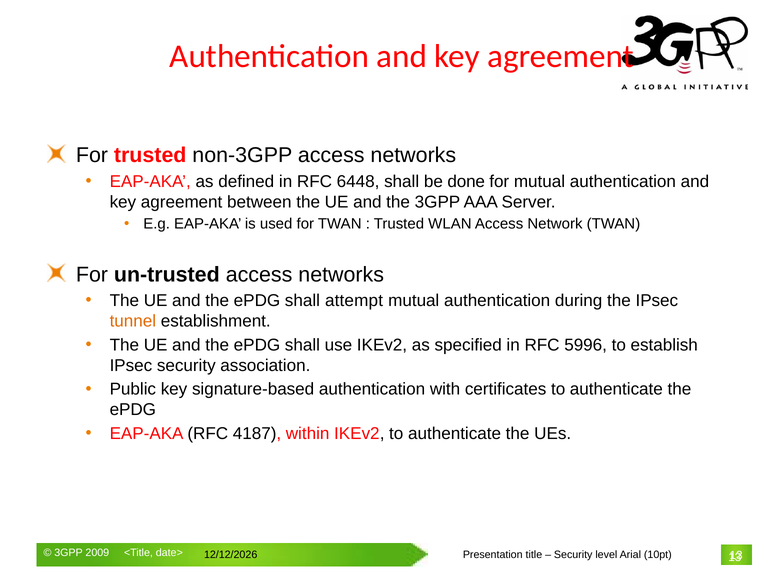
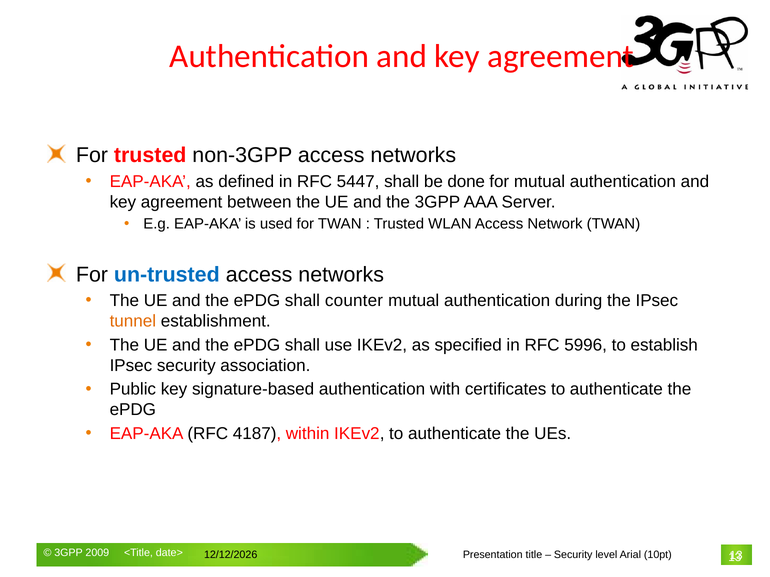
6448: 6448 -> 5447
un-trusted colour: black -> blue
attempt: attempt -> counter
